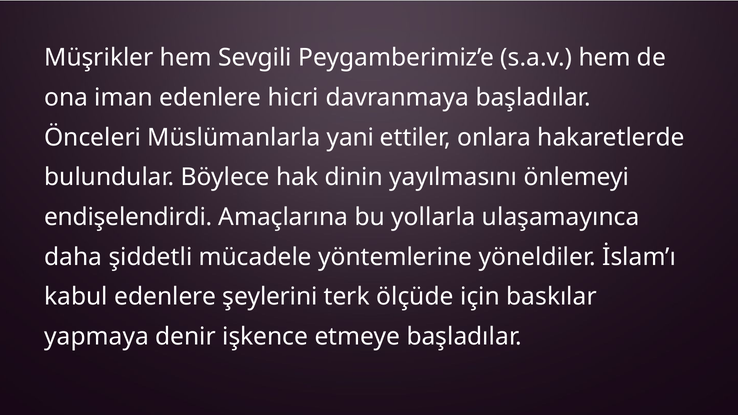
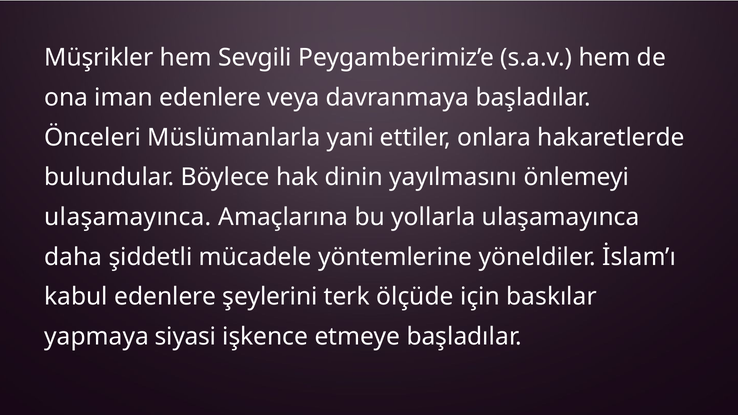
hicri: hicri -> veya
endişelendirdi at (128, 217): endişelendirdi -> ulaşamayınca
denir: denir -> siyasi
